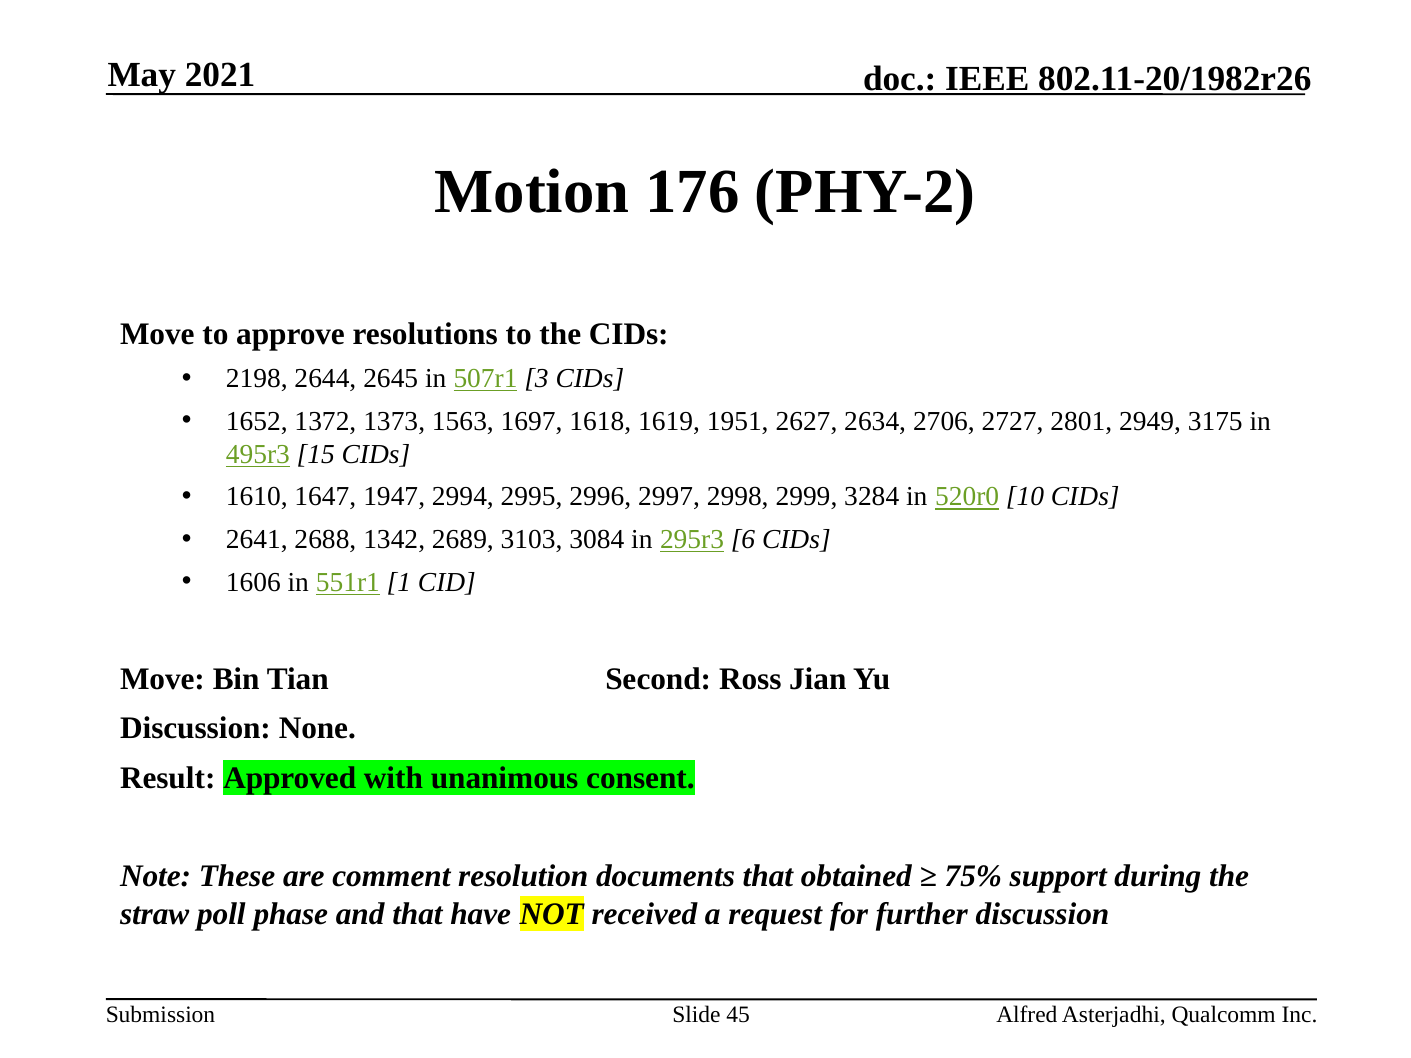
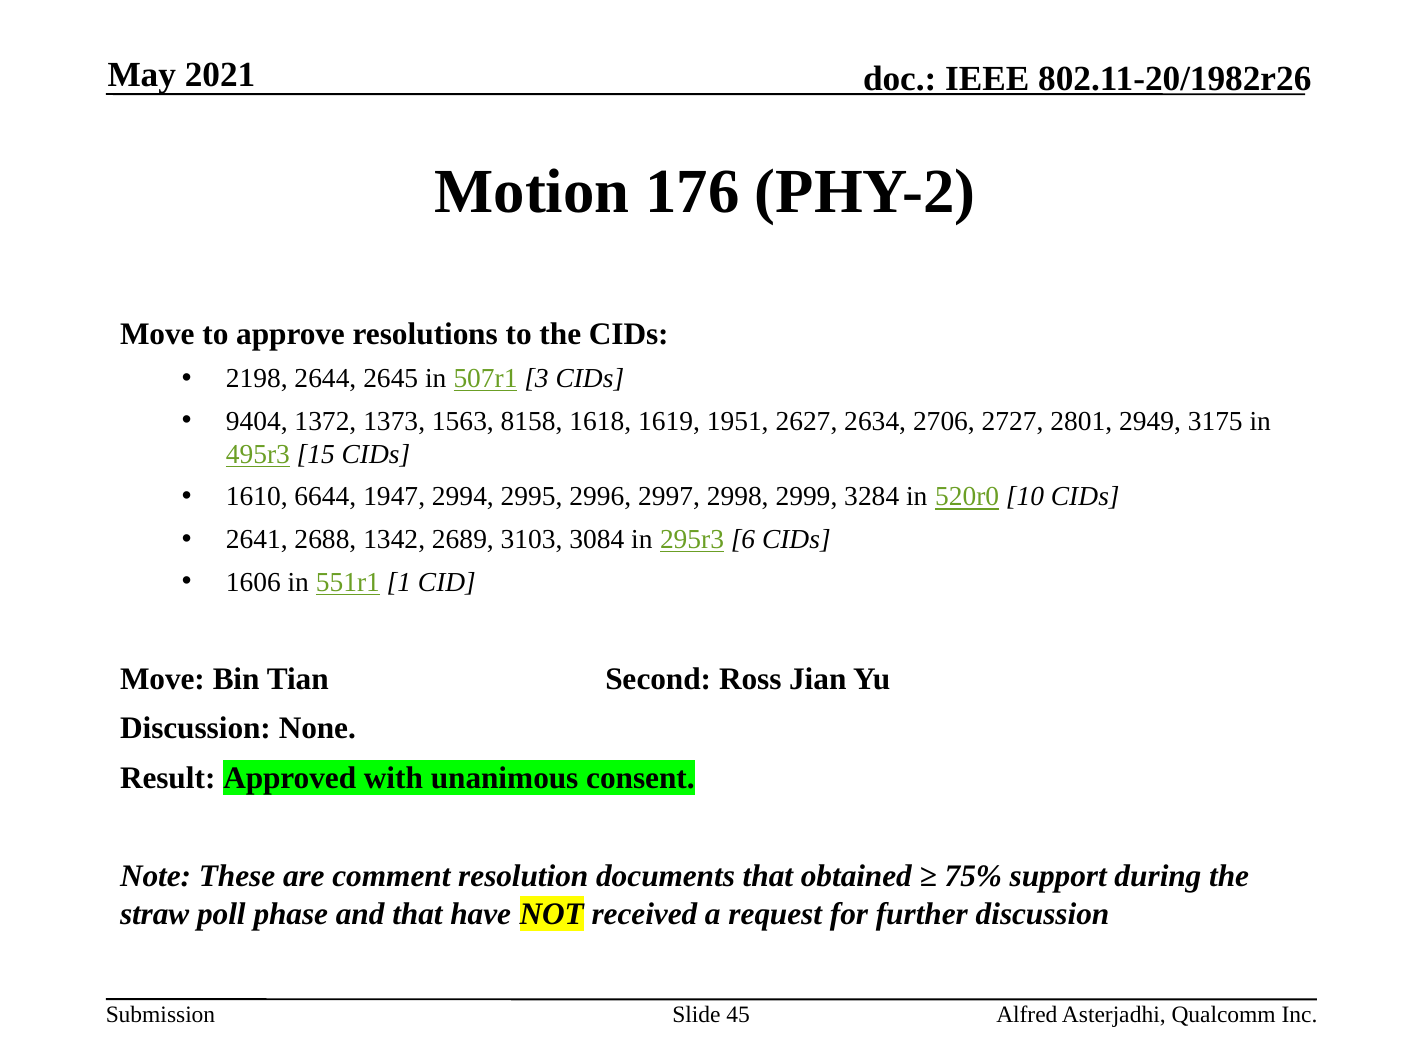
1652: 1652 -> 9404
1697: 1697 -> 8158
1647: 1647 -> 6644
